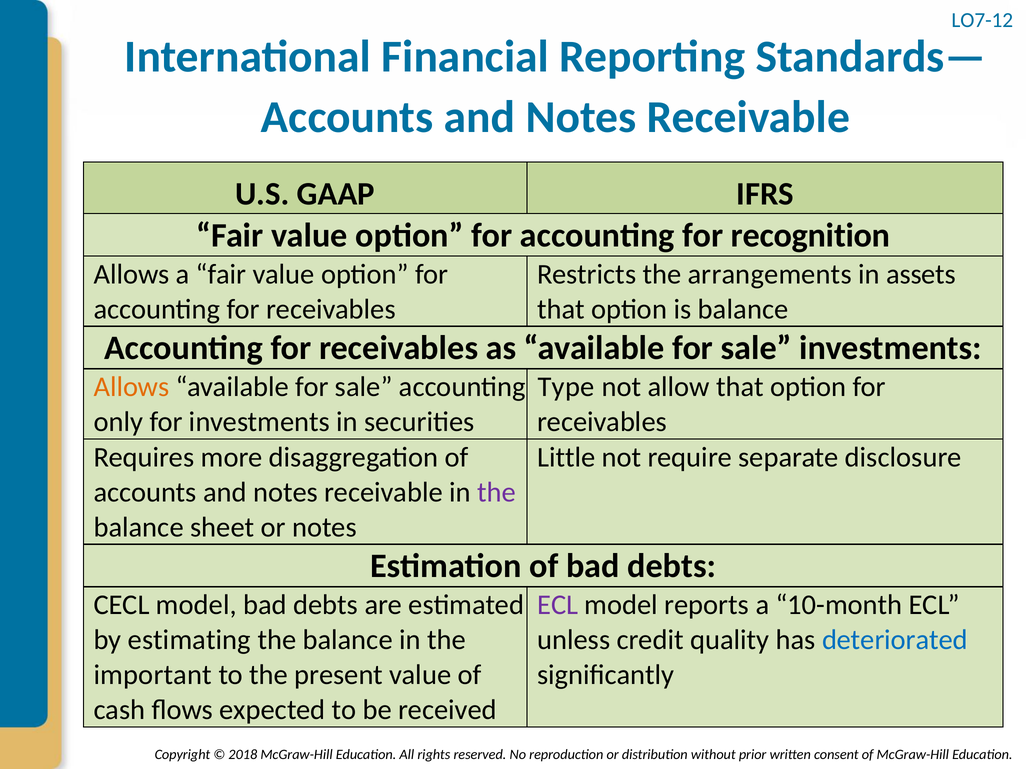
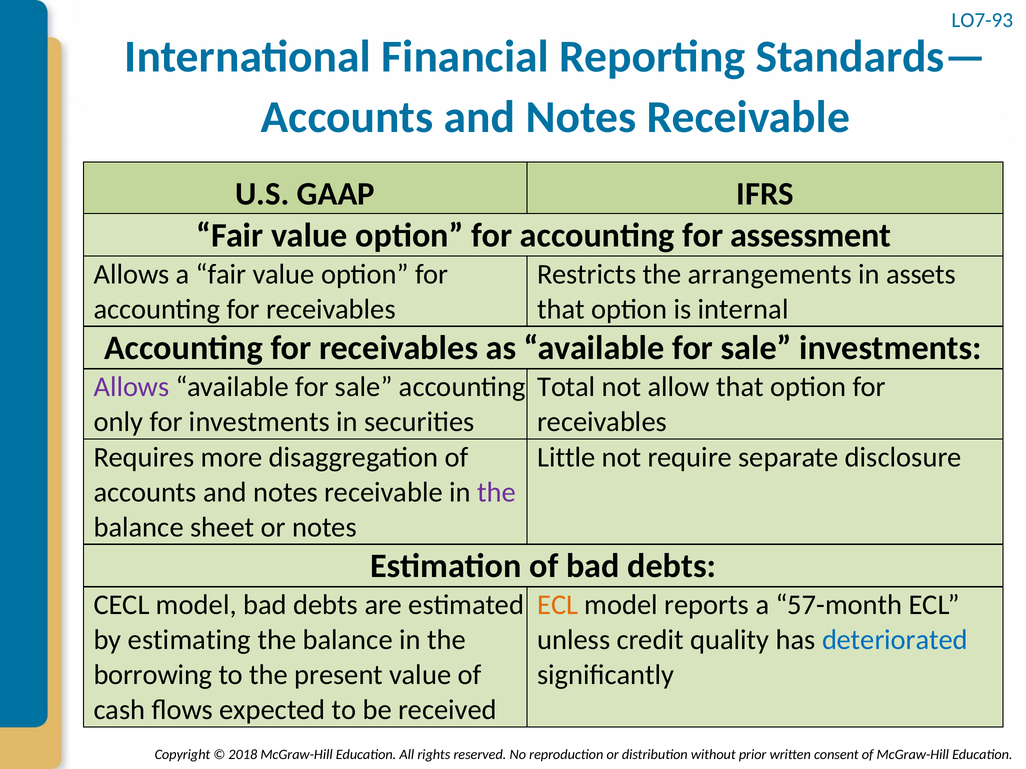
LO7-12: LO7-12 -> LO7-93
recognition: recognition -> assessment
is balance: balance -> internal
Allows at (132, 387) colour: orange -> purple
Type: Type -> Total
ECL at (558, 605) colour: purple -> orange
10-month: 10-month -> 57-month
important: important -> borrowing
